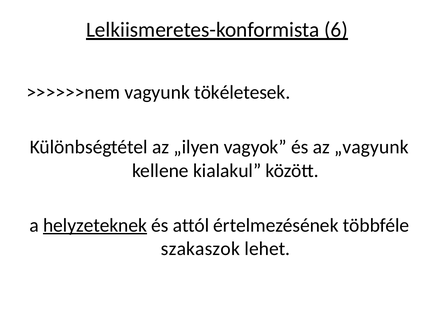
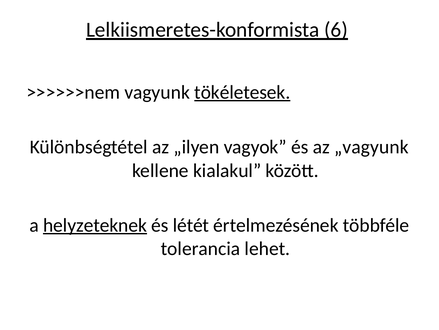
tökéletesek underline: none -> present
attól: attól -> létét
szakaszok: szakaszok -> tolerancia
